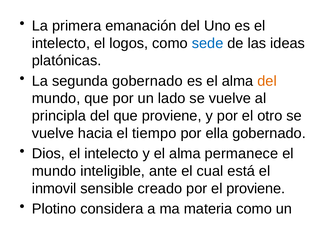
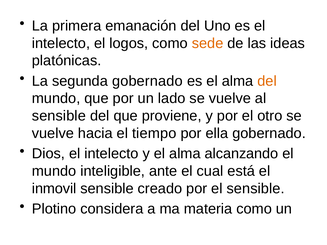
sede colour: blue -> orange
principla at (59, 116): principla -> sensible
permanece: permanece -> alcanzando
el proviene: proviene -> sensible
